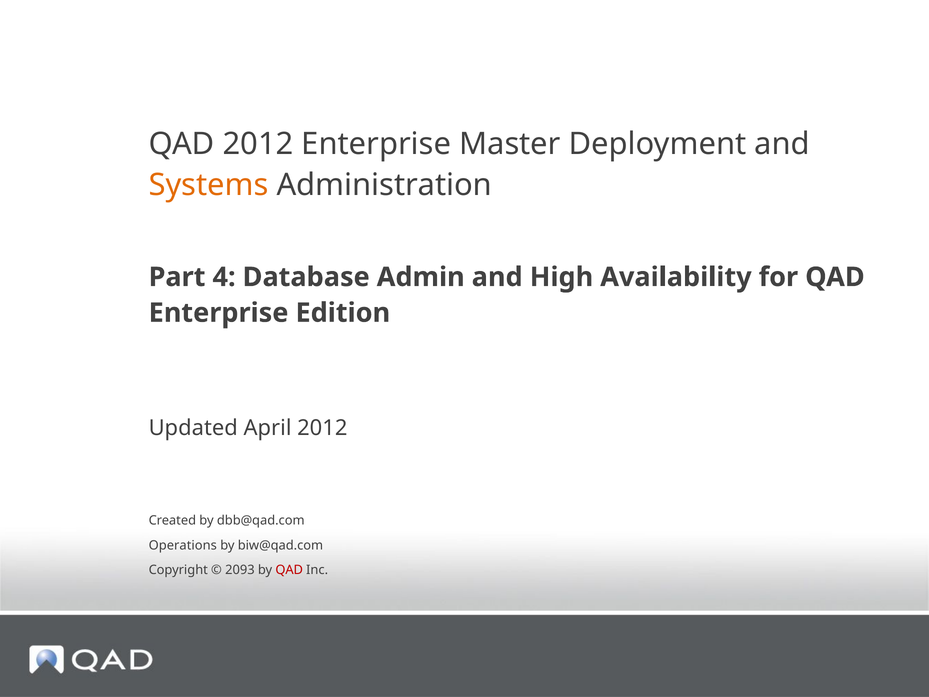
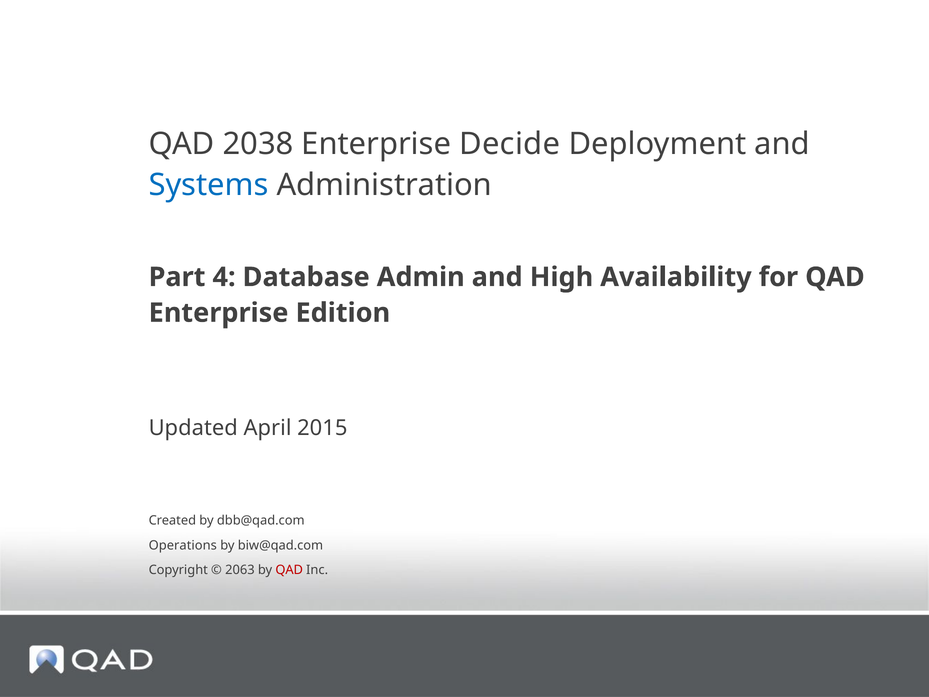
QAD 2012: 2012 -> 2038
Master: Master -> Decide
Systems colour: orange -> blue
April 2012: 2012 -> 2015
2093: 2093 -> 2063
